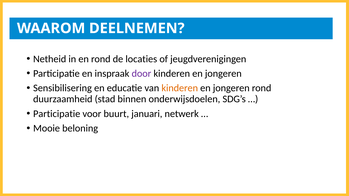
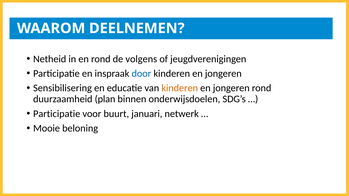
locaties: locaties -> volgens
door colour: purple -> blue
stad: stad -> plan
